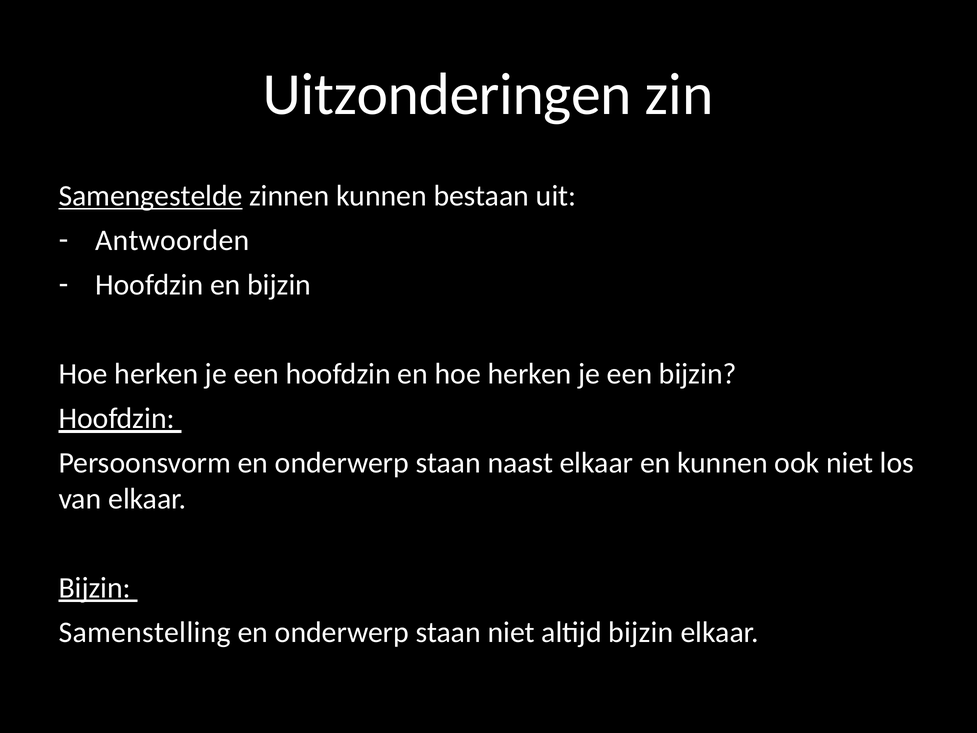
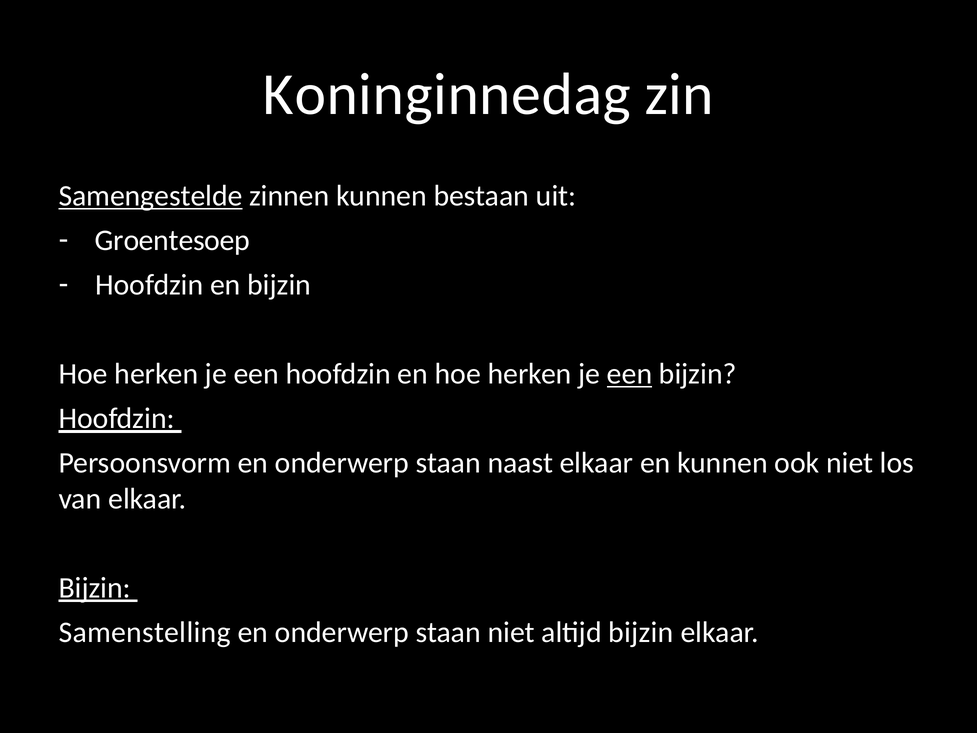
Uitzonderingen: Uitzonderingen -> Koninginnedag
Antwoorden: Antwoorden -> Groentesoep
een at (630, 374) underline: none -> present
